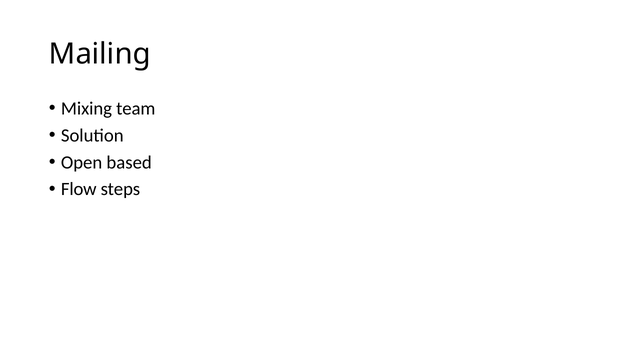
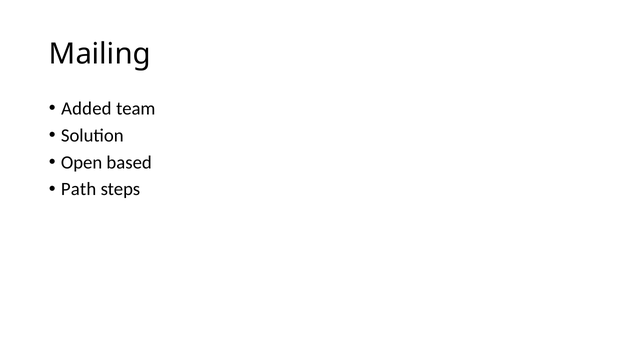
Mixing: Mixing -> Added
Flow: Flow -> Path
